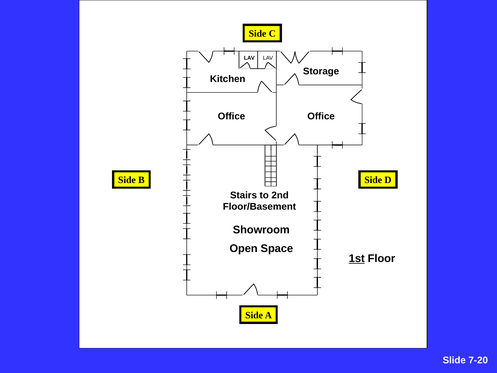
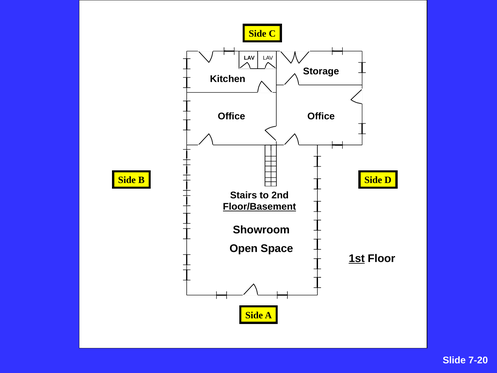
Floor/Basement underline: none -> present
